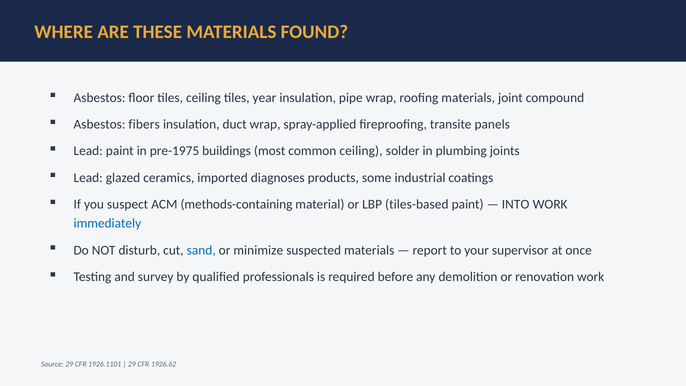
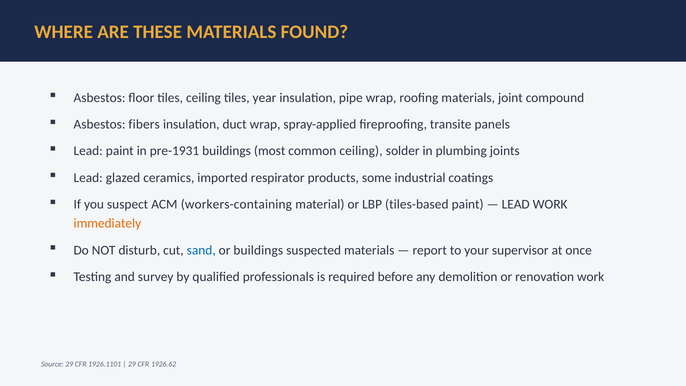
pre-1975: pre-1975 -> pre-1931
diagnoses: diagnoses -> respirator
methods-containing: methods-containing -> workers-containing
INTO at (516, 204): INTO -> LEAD
immediately colour: blue -> orange
or minimize: minimize -> buildings
